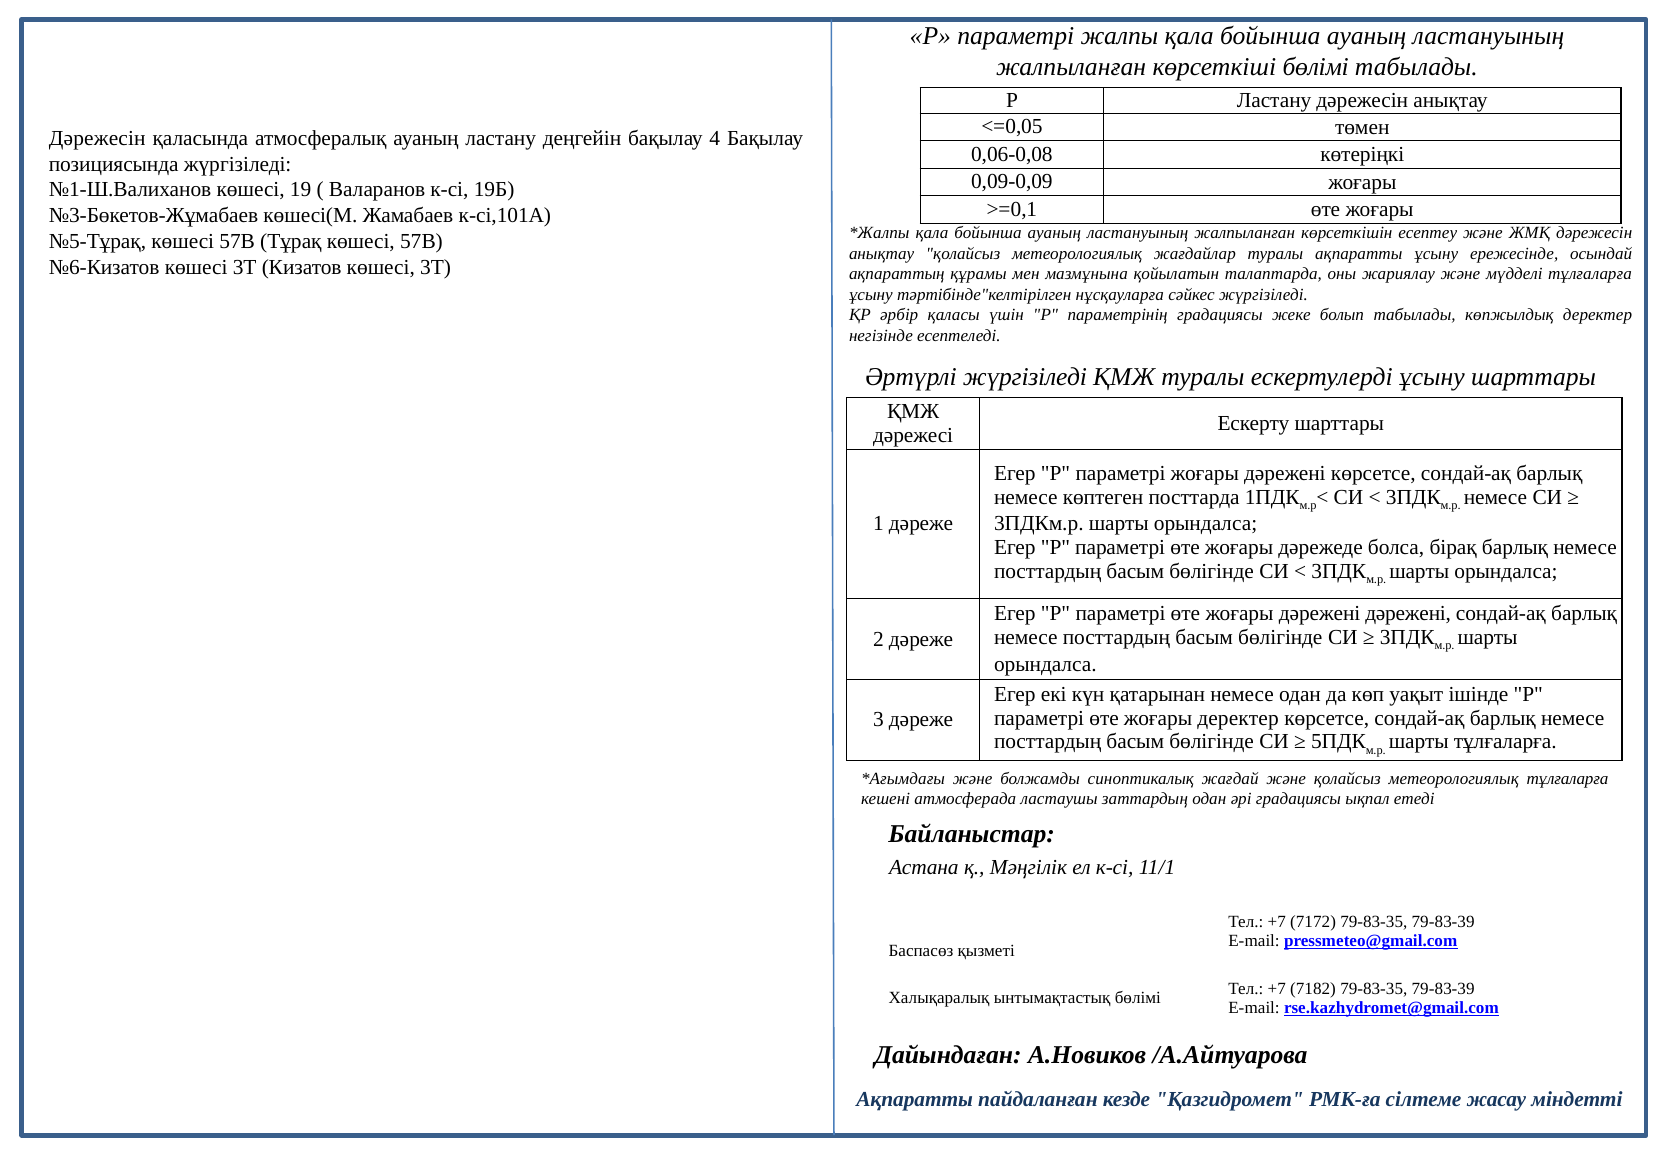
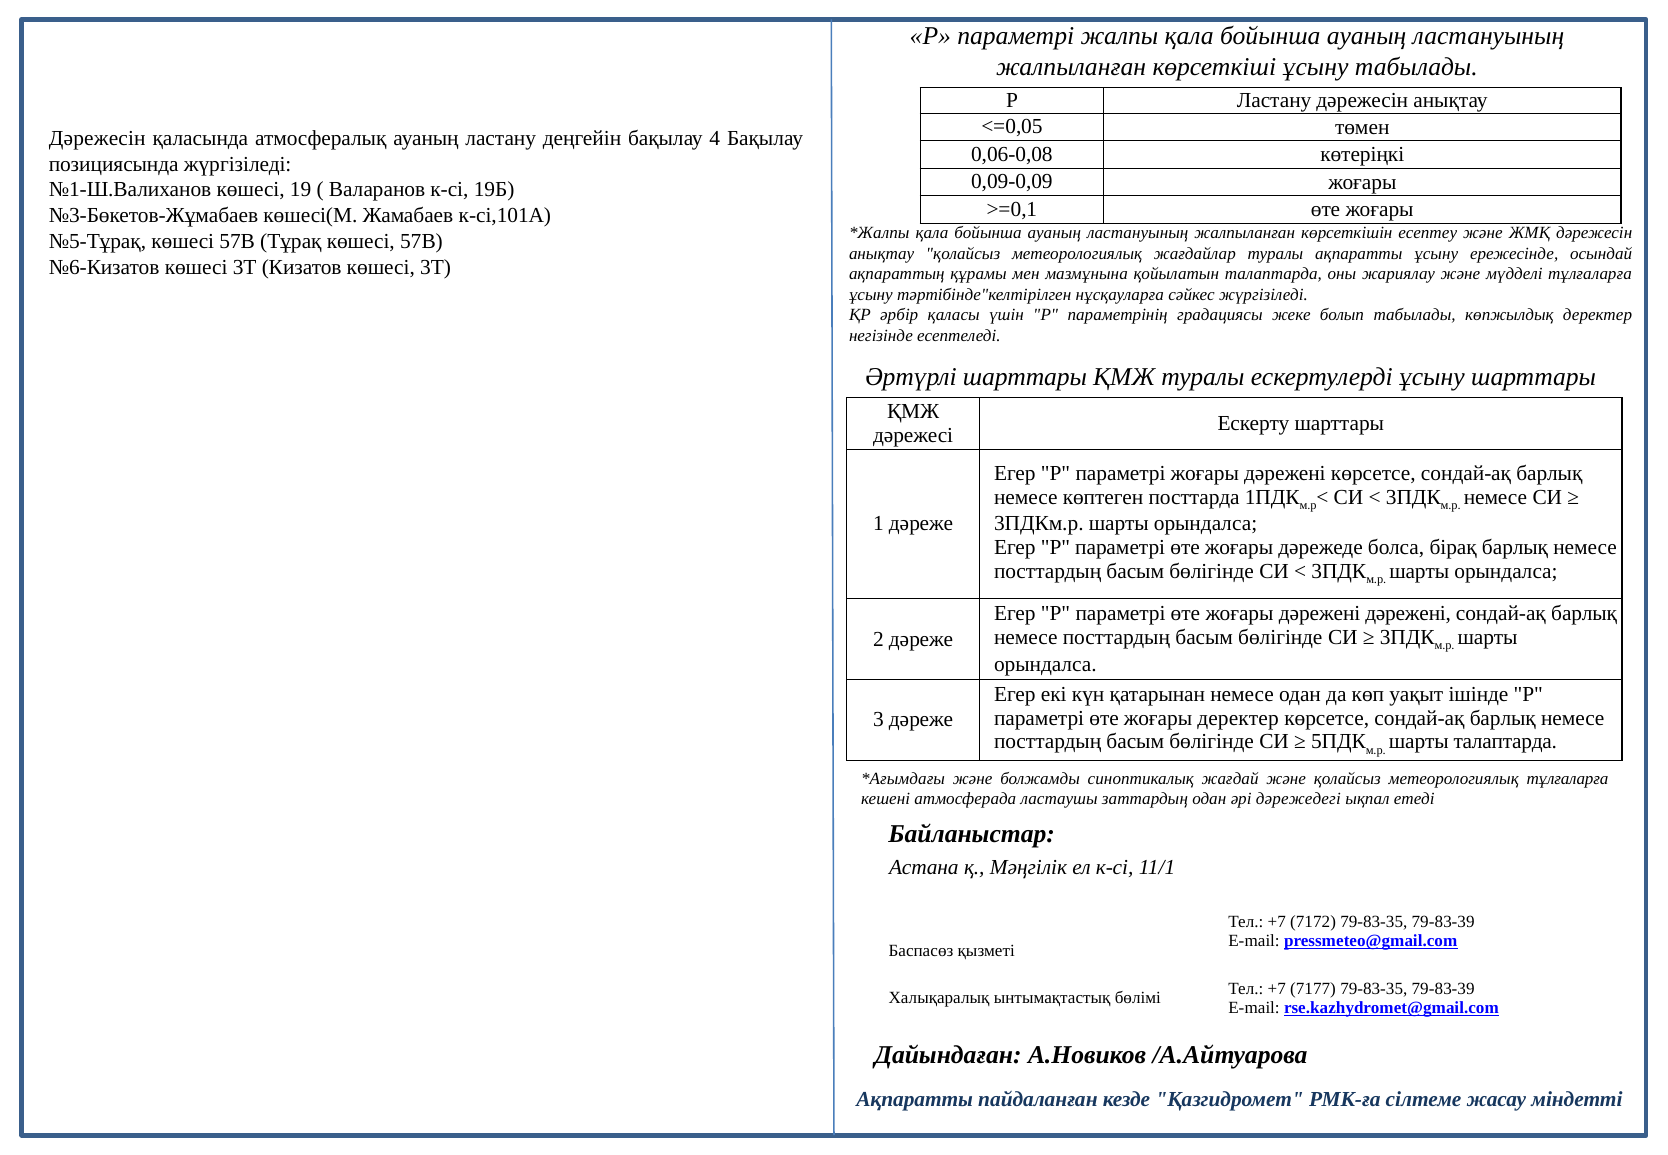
көрсеткіші бөлімі: бөлімі -> ұсыну
Әртүрлі жүргізіледі: жүргізіледі -> шарттары
шарты тұлғаларға: тұлғаларға -> талаптарда
әрі градациясы: градациясы -> дәрежедегі
7182: 7182 -> 7177
